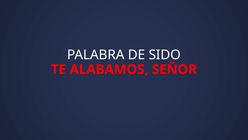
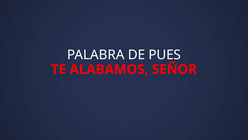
SIDO: SIDO -> PUES
